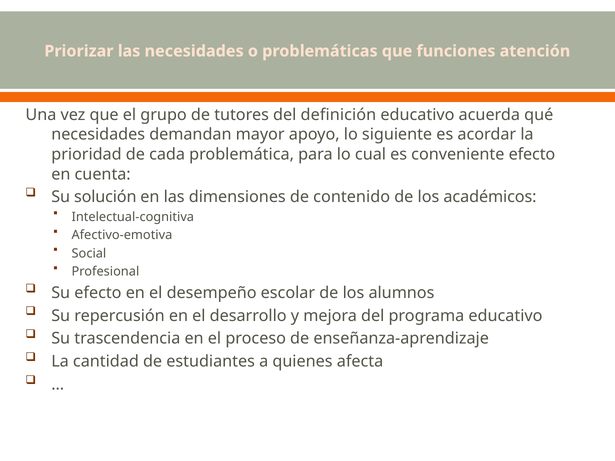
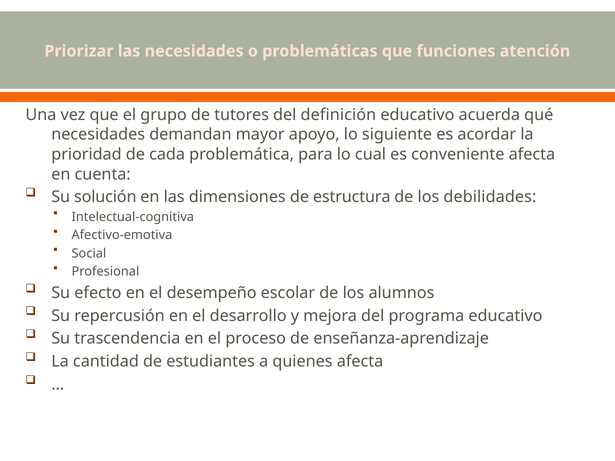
conveniente efecto: efecto -> afecta
contenido: contenido -> estructura
académicos: académicos -> debilidades
